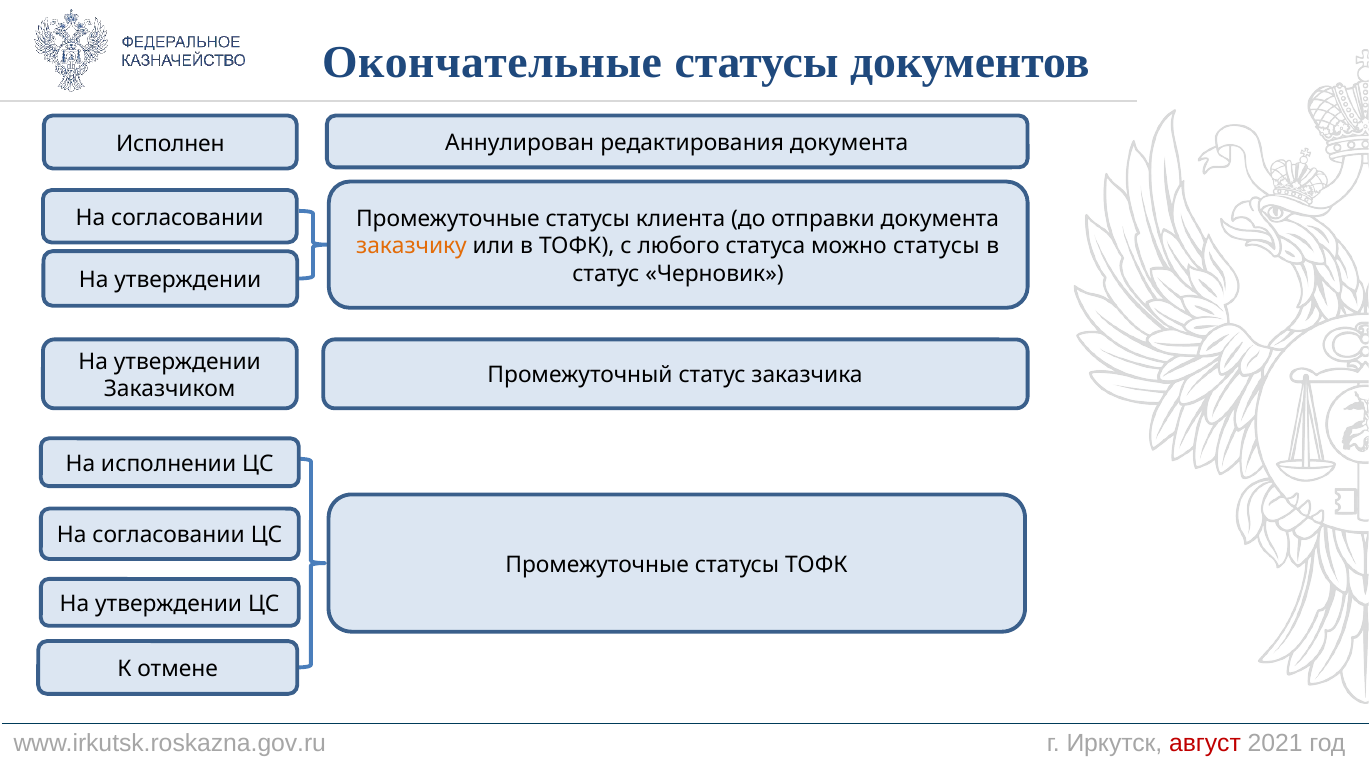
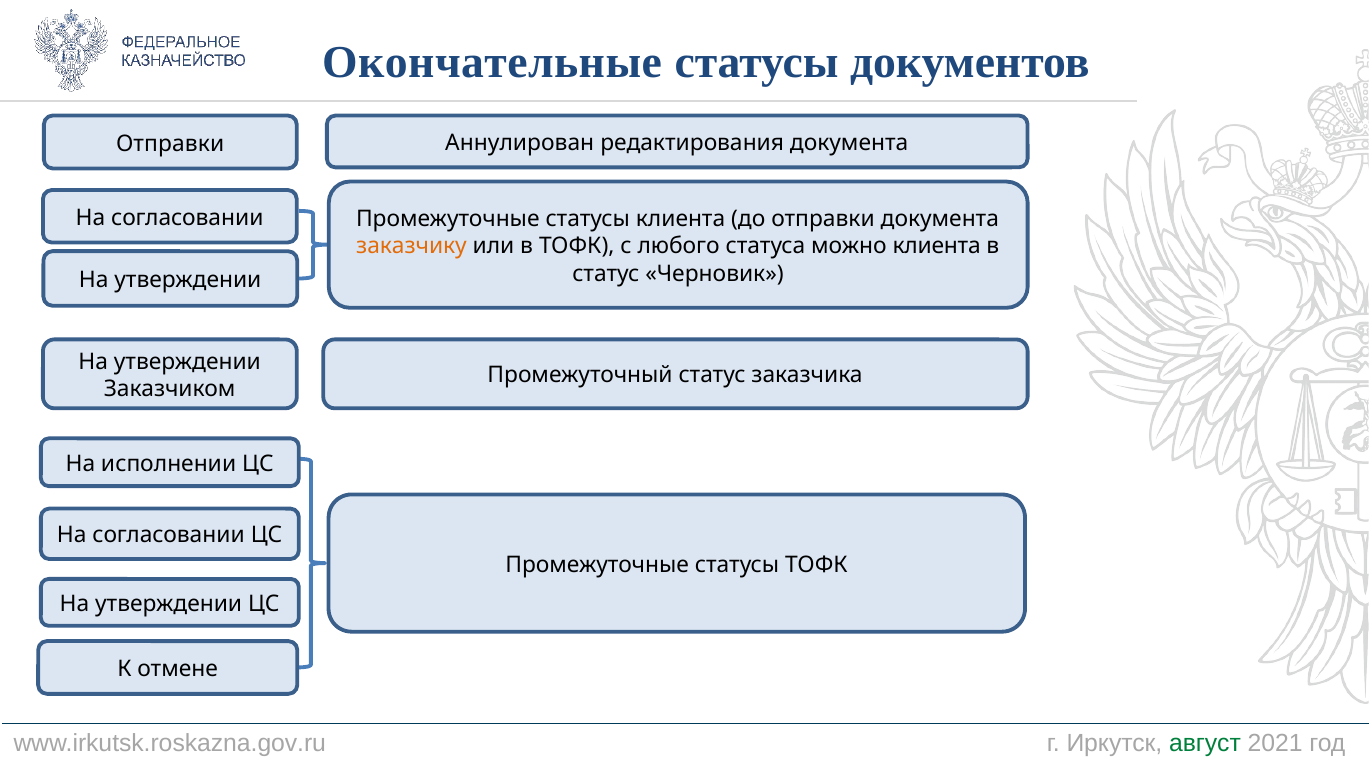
Исполнен at (170, 143): Исполнен -> Отправки
можно статусы: статусы -> клиента
август colour: red -> green
